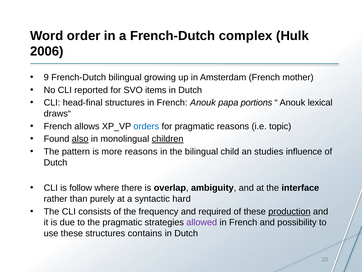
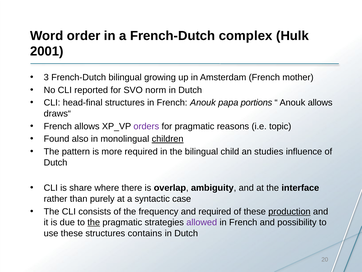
2006: 2006 -> 2001
9: 9 -> 3
items: items -> norm
Anouk lexical: lexical -> allows
orders colour: blue -> purple
also underline: present -> none
more reasons: reasons -> required
follow: follow -> share
hard: hard -> case
the at (94, 222) underline: none -> present
